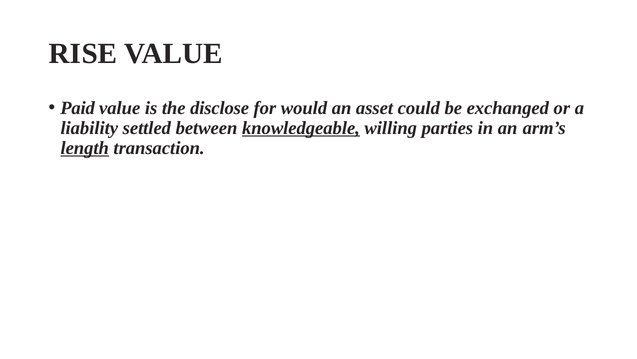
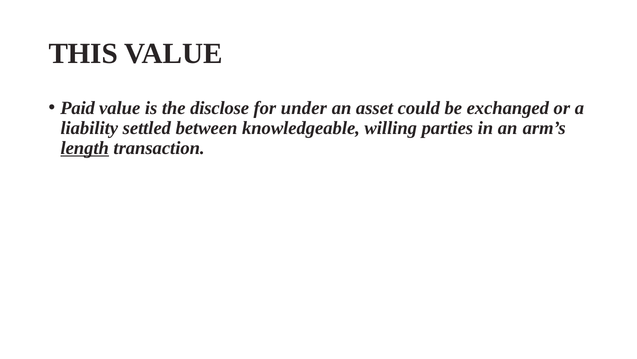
RISE: RISE -> THIS
would: would -> under
knowledgeable underline: present -> none
